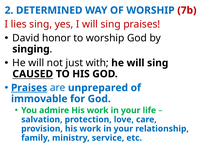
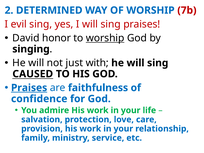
lies: lies -> evil
worship at (105, 38) underline: none -> present
unprepared: unprepared -> faithfulness
immovable: immovable -> confidence
